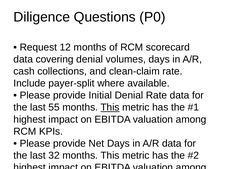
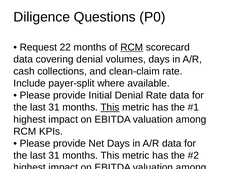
12: 12 -> 22
RCM at (132, 47) underline: none -> present
55 at (54, 107): 55 -> 31
32 at (54, 155): 32 -> 31
